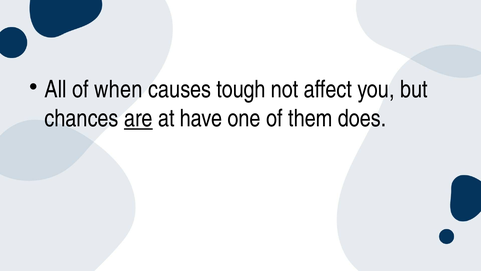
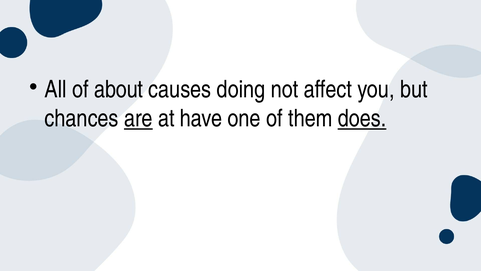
when: when -> about
tough: tough -> doing
does underline: none -> present
